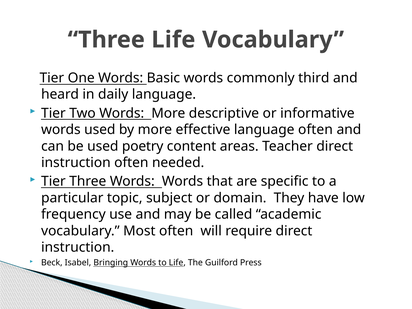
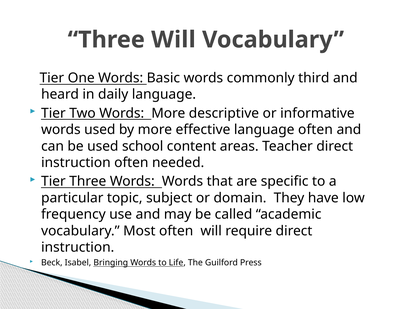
Three Life: Life -> Will
poetry: poetry -> school
